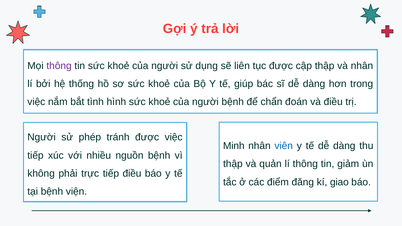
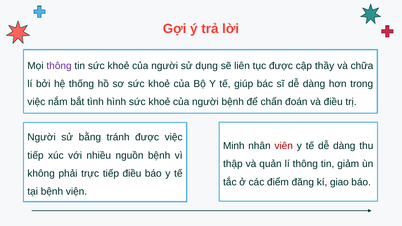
cập thập: thập -> thầy
và nhân: nhân -> chữa
phép: phép -> bằng
viên colour: blue -> red
